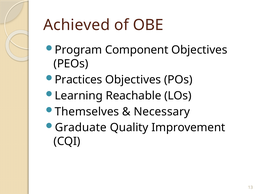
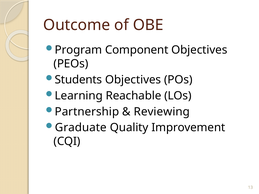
Achieved: Achieved -> Outcome
Practices: Practices -> Students
Themselves: Themselves -> Partnership
Necessary: Necessary -> Reviewing
